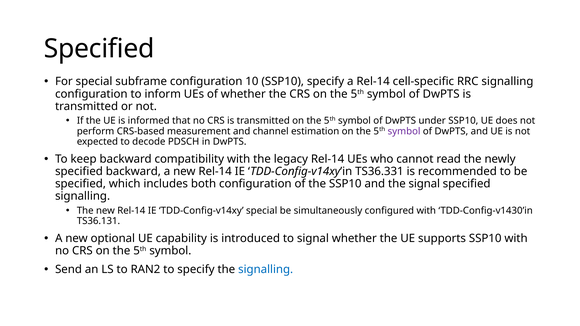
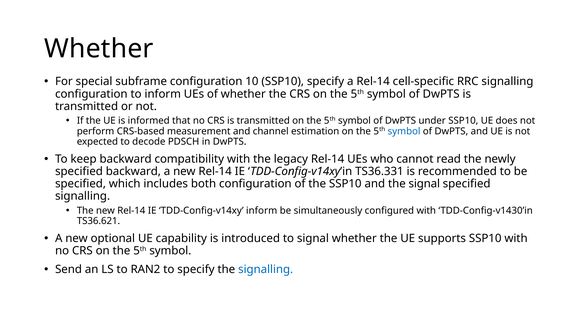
Specified at (99, 49): Specified -> Whether
symbol at (404, 131) colour: purple -> blue
TDD-Config-v14xy special: special -> inform
TS36.131: TS36.131 -> TS36.621
